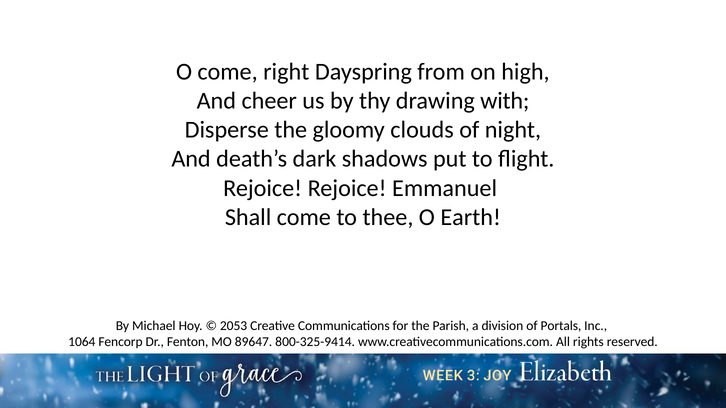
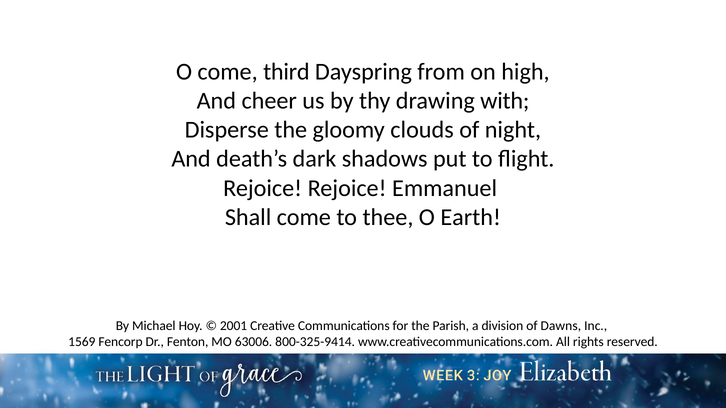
right: right -> third
2053: 2053 -> 2001
Portals: Portals -> Dawns
1064: 1064 -> 1569
89647: 89647 -> 63006
